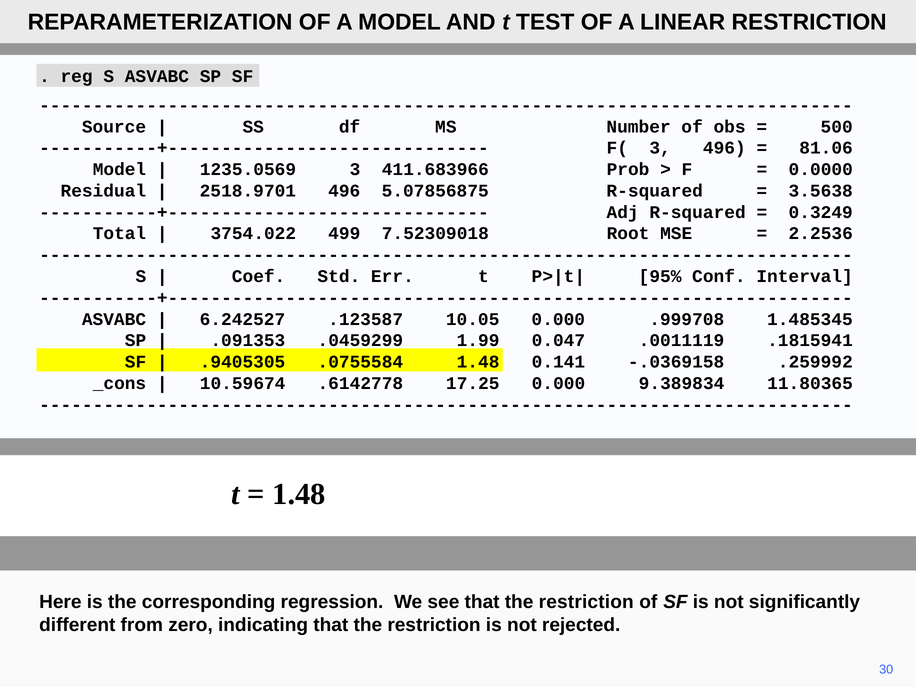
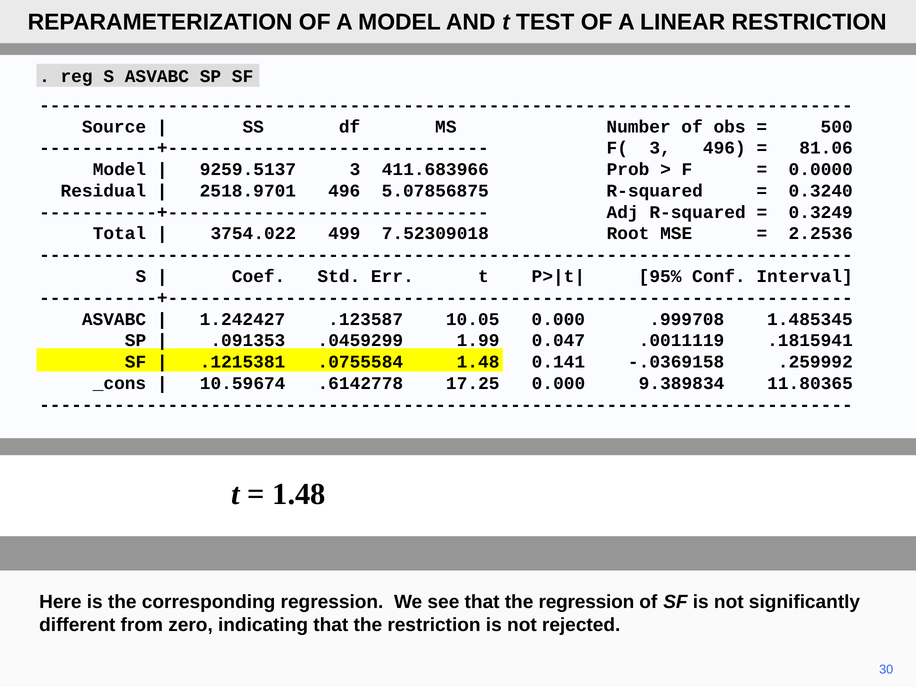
1235.0569: 1235.0569 -> 9259.5137
3.5638: 3.5638 -> 0.3240
6.242527: 6.242527 -> 1.242427
.9405305: .9405305 -> .1215381
see that the restriction: restriction -> regression
